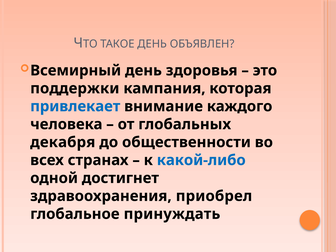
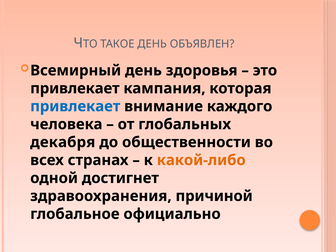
поддержки at (75, 88): поддержки -> привлекает
какой-либо colour: blue -> orange
приобрел: приобрел -> причиной
принуждать: принуждать -> официально
